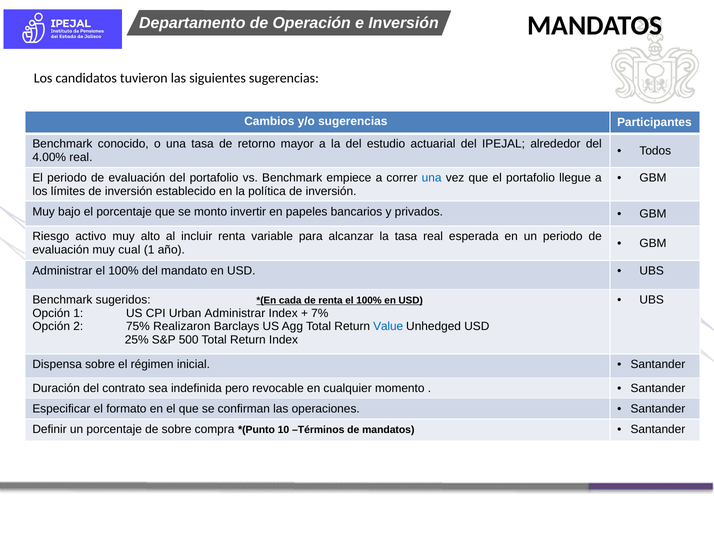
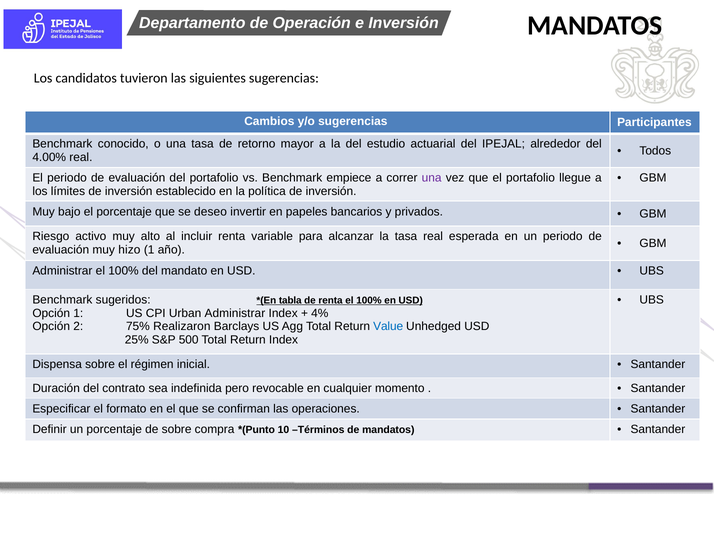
una at (432, 178) colour: blue -> purple
monto: monto -> deseo
cual: cual -> hizo
cada: cada -> tabla
7%: 7% -> 4%
